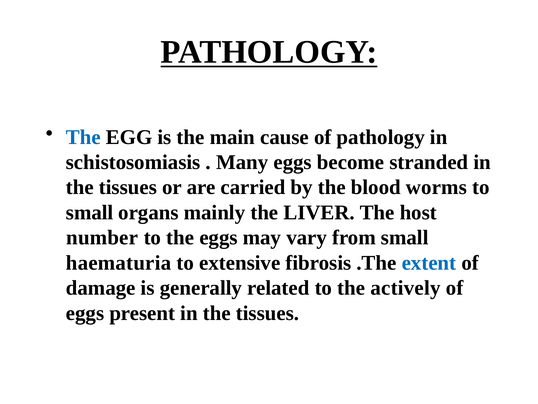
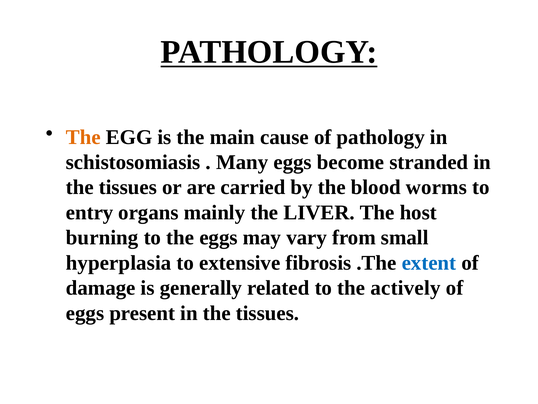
The at (83, 137) colour: blue -> orange
small at (90, 212): small -> entry
number: number -> burning
haematuria: haematuria -> hyperplasia
